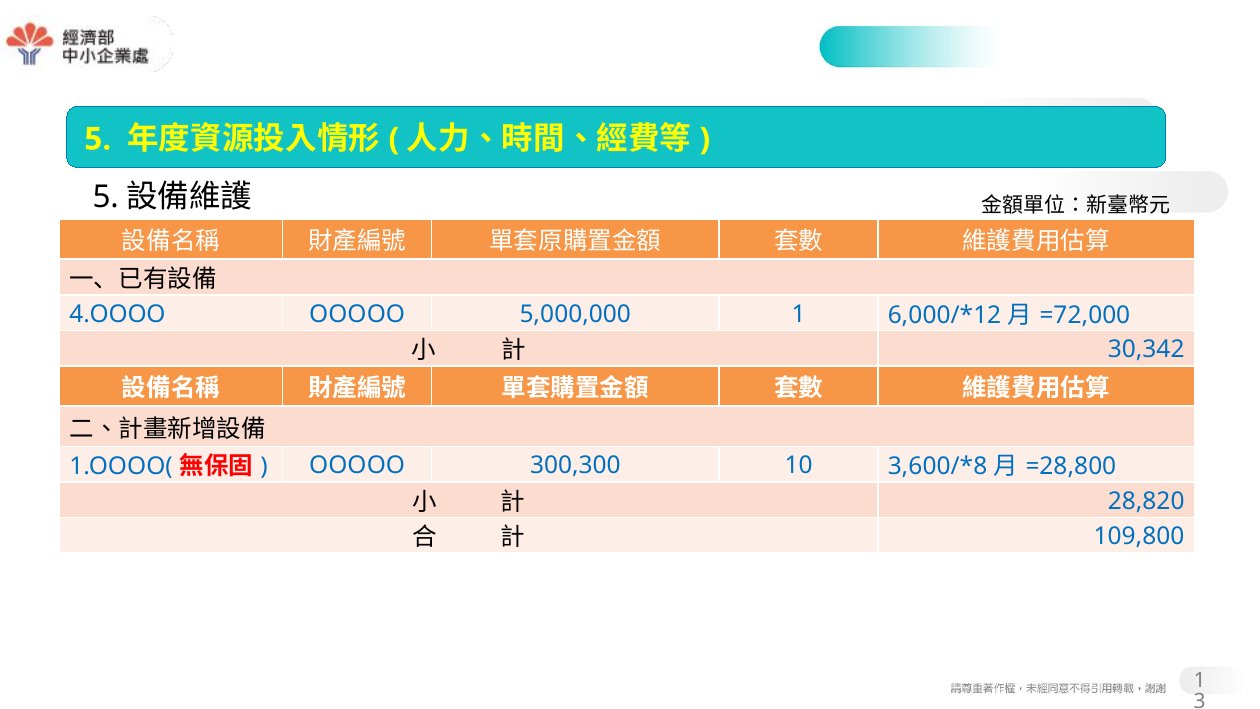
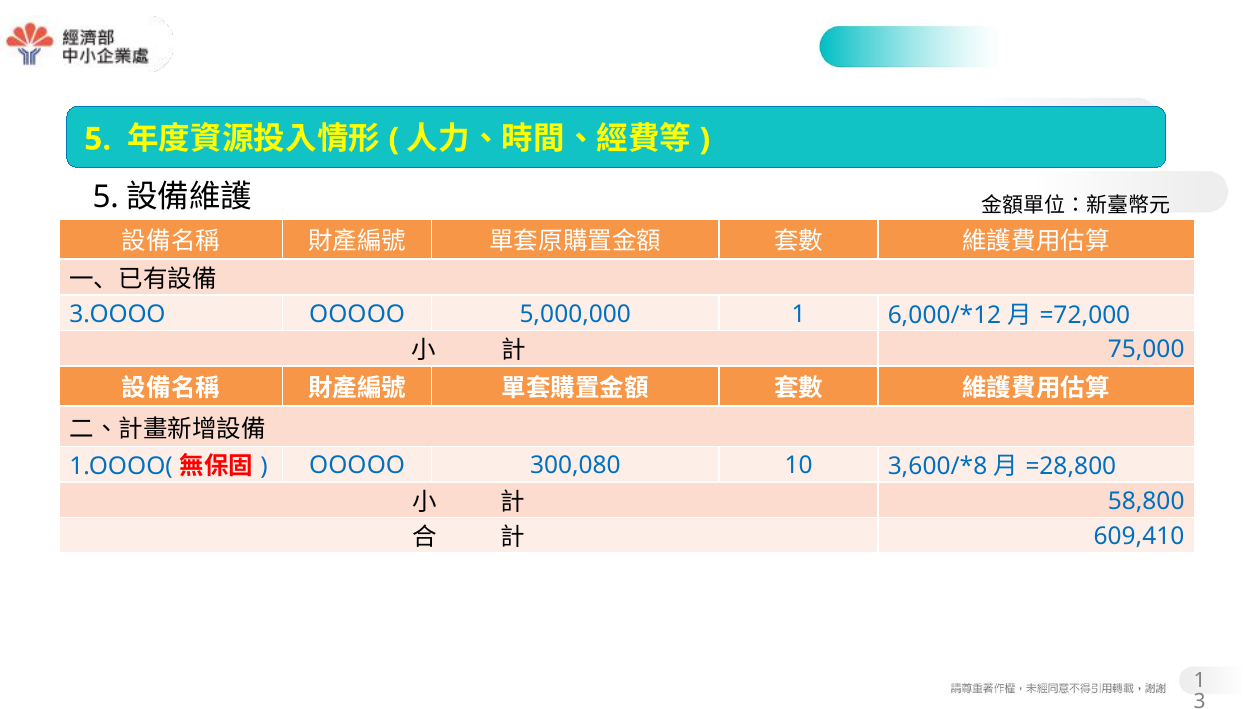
4.OOOO: 4.OOOO -> 3.OOOO
30,342: 30,342 -> 75,000
300,300: 300,300 -> 300,080
28,820: 28,820 -> 58,800
109,800: 109,800 -> 609,410
